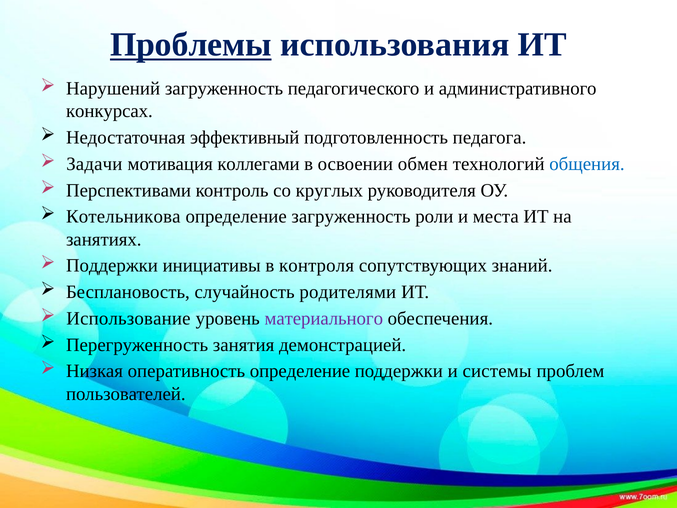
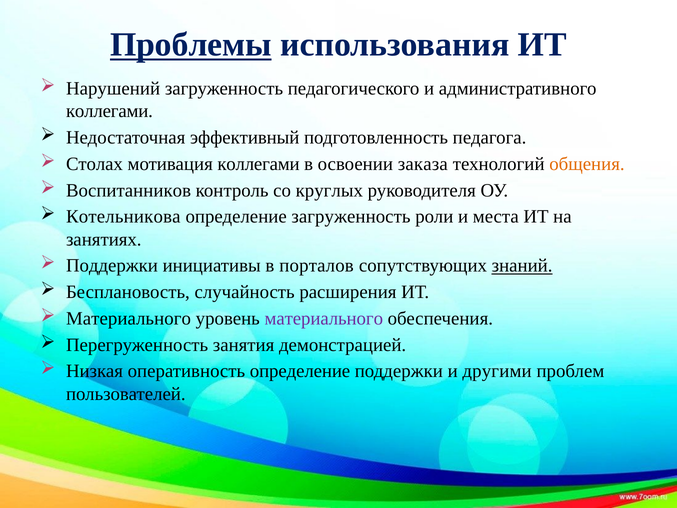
конкурсах at (109, 111): конкурсах -> коллегами
Задачи: Задачи -> Столах
обмен: обмен -> заказа
общения colour: blue -> orange
Перспективами: Перспективами -> Воспитанников
контроля: контроля -> порталов
знаний underline: none -> present
родителями: родителями -> расширения
Использование at (128, 318): Использование -> Материального
системы: системы -> другими
